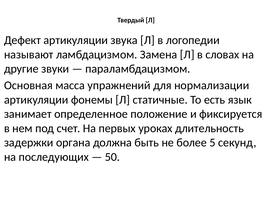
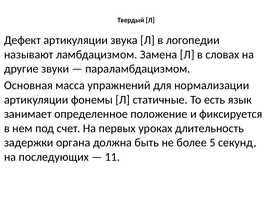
50: 50 -> 11
